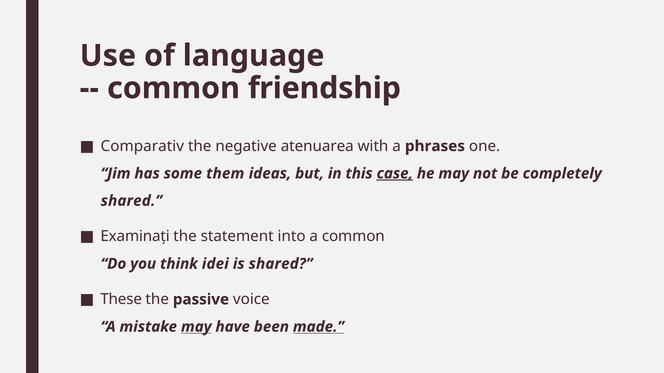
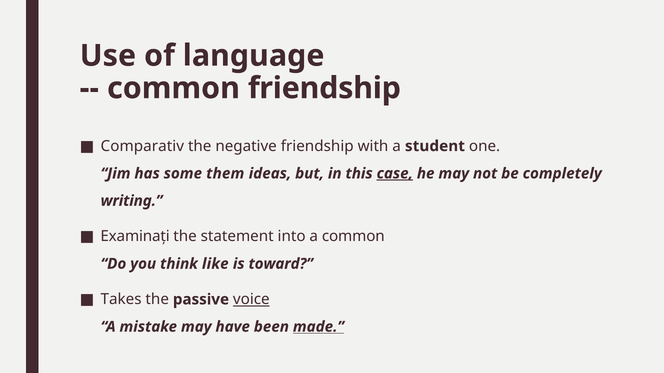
negative atenuarea: atenuarea -> friendship
phrases: phrases -> student
shared at (131, 201): shared -> writing
idei: idei -> like
is shared: shared -> toward
These: These -> Takes
voice underline: none -> present
may at (196, 327) underline: present -> none
